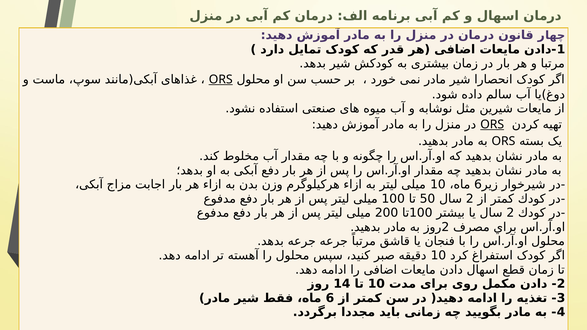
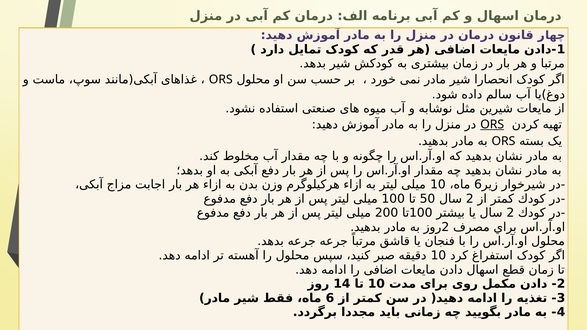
ORS at (221, 79) underline: present -> none
